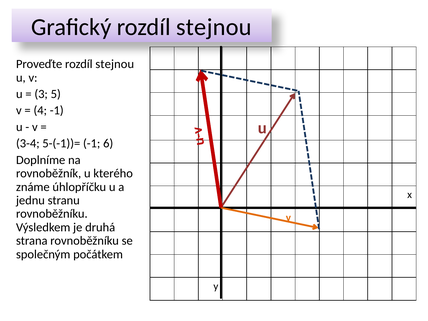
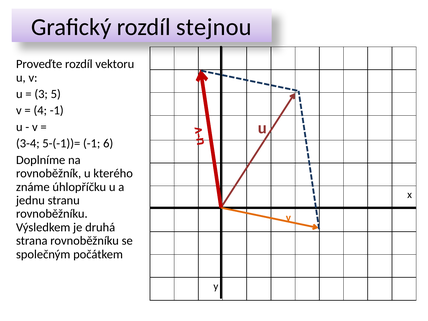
Proveďte rozdíl stejnou: stejnou -> vektoru
